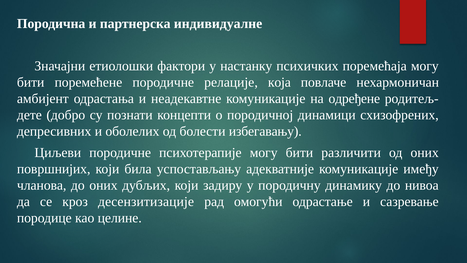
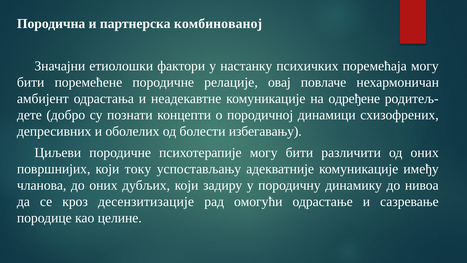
индивидуалне: индивидуалне -> комбинованој
која: која -> овај
била: била -> току
